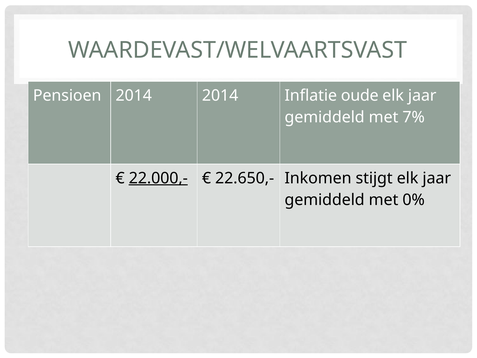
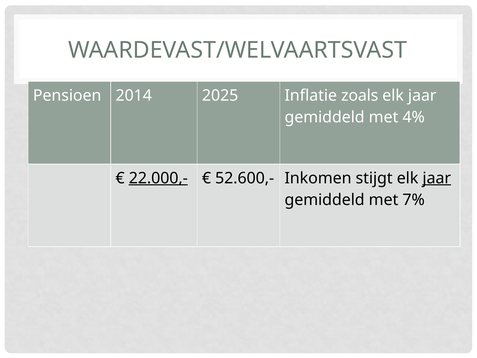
2014 2014: 2014 -> 2025
oude: oude -> zoals
7%: 7% -> 4%
22.650,-: 22.650,- -> 52.600,-
jaar at (437, 178) underline: none -> present
0%: 0% -> 7%
